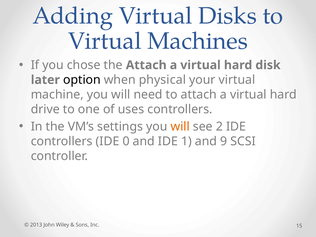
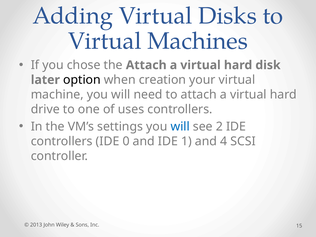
physical: physical -> creation
will at (180, 127) colour: orange -> blue
9: 9 -> 4
